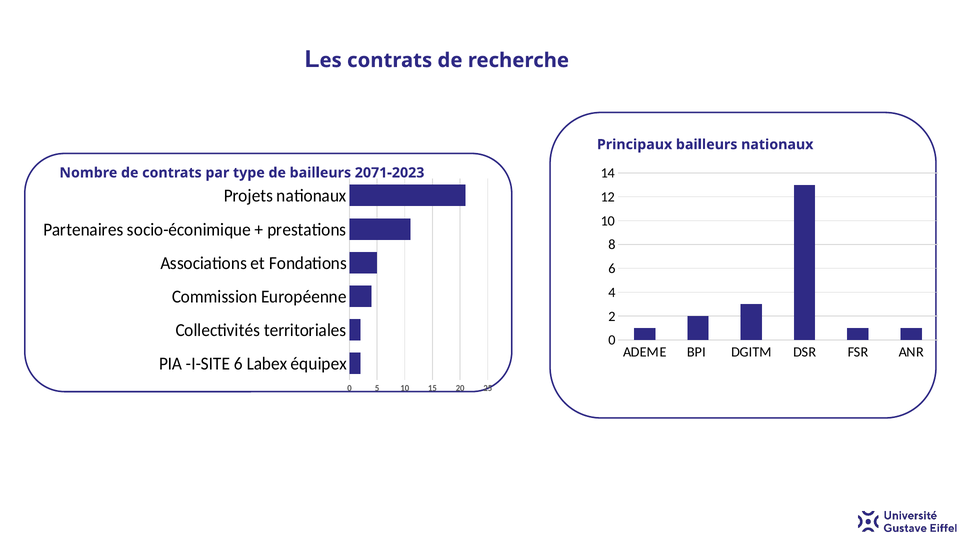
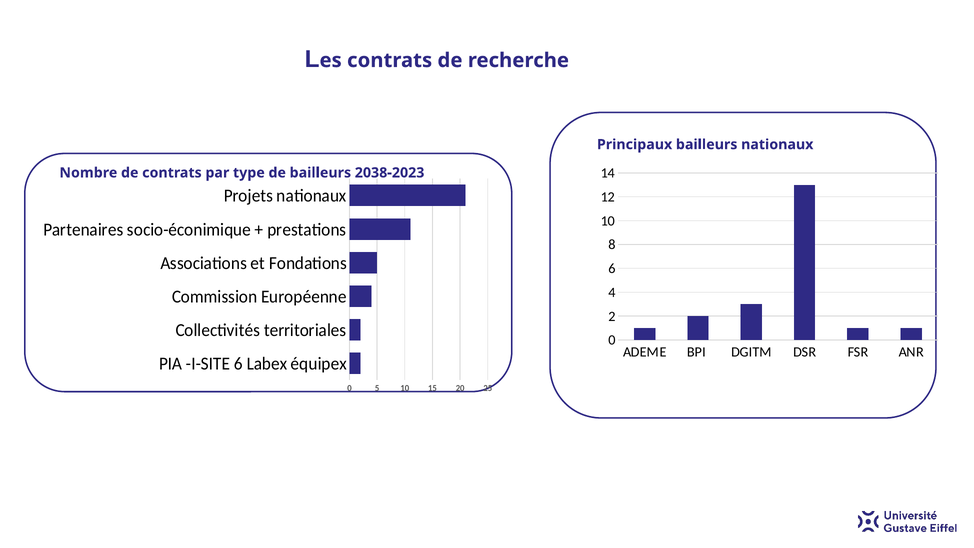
2071-2023: 2071-2023 -> 2038-2023
